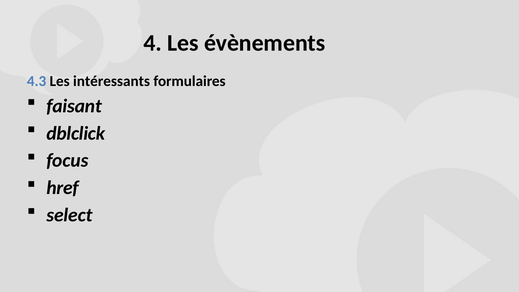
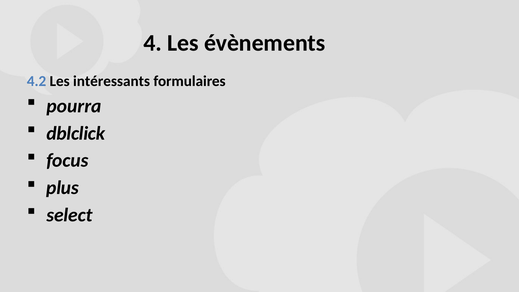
4.3: 4.3 -> 4.2
faisant: faisant -> pourra
href: href -> plus
